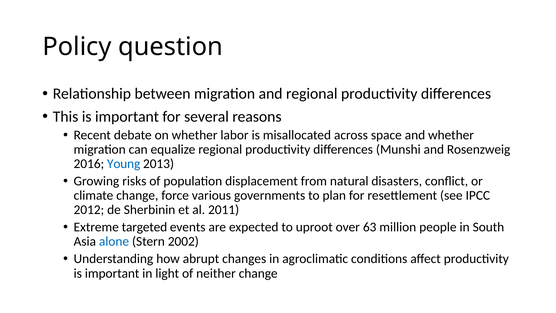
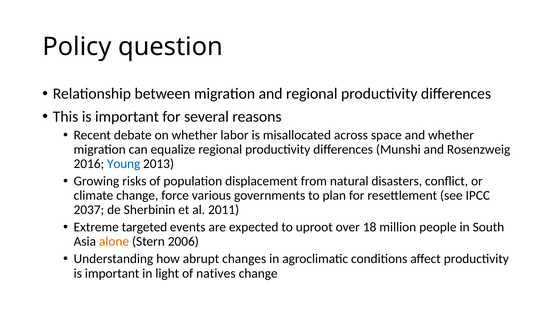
2012: 2012 -> 2037
63: 63 -> 18
alone colour: blue -> orange
2002: 2002 -> 2006
neither: neither -> natives
